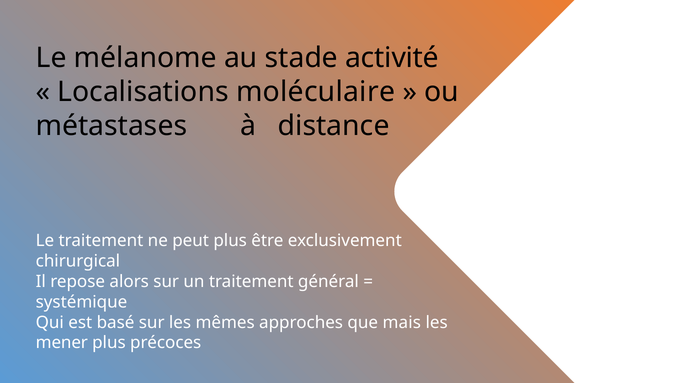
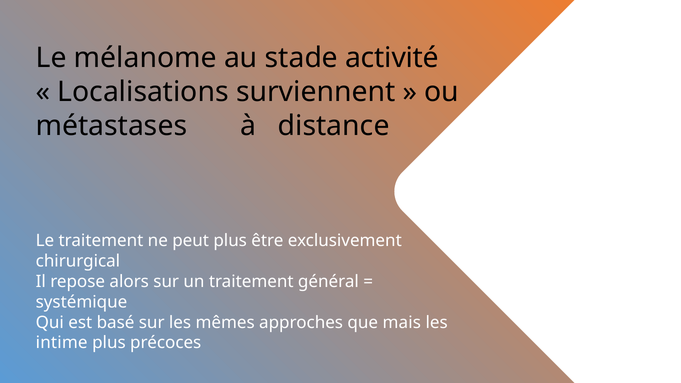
moléculaire: moléculaire -> surviennent
mener: mener -> intime
